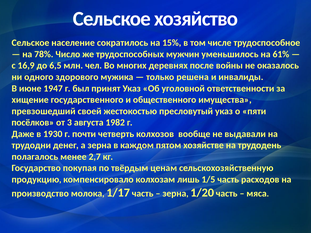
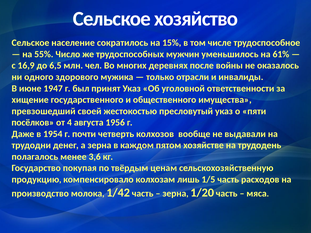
78%: 78% -> 55%
решена: решена -> отрасли
3: 3 -> 4
1982: 1982 -> 1956
1930: 1930 -> 1954
2,7: 2,7 -> 3,6
1/17: 1/17 -> 1/42
